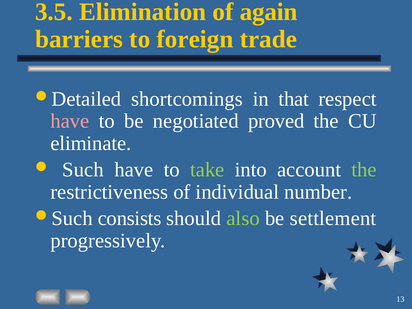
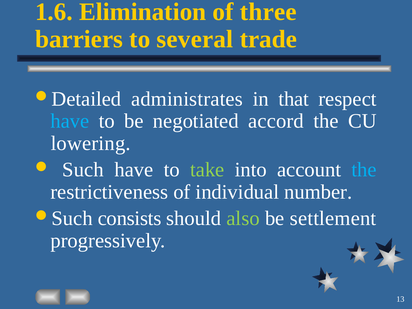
3.5: 3.5 -> 1.6
again: again -> three
foreign: foreign -> several
shortcomings: shortcomings -> administrates
have at (70, 121) colour: pink -> light blue
proved: proved -> accord
eliminate: eliminate -> lowering
the at (364, 170) colour: light green -> light blue
